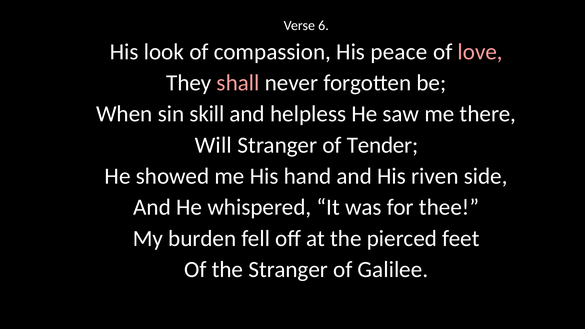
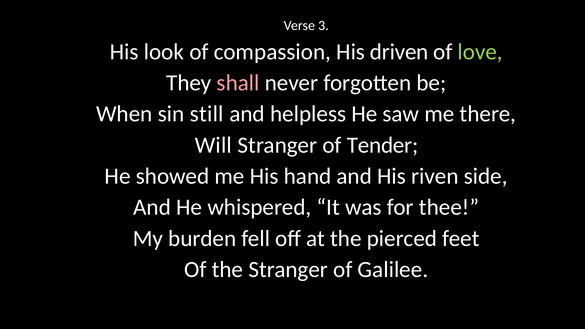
6: 6 -> 3
peace: peace -> driven
love colour: pink -> light green
skill: skill -> still
